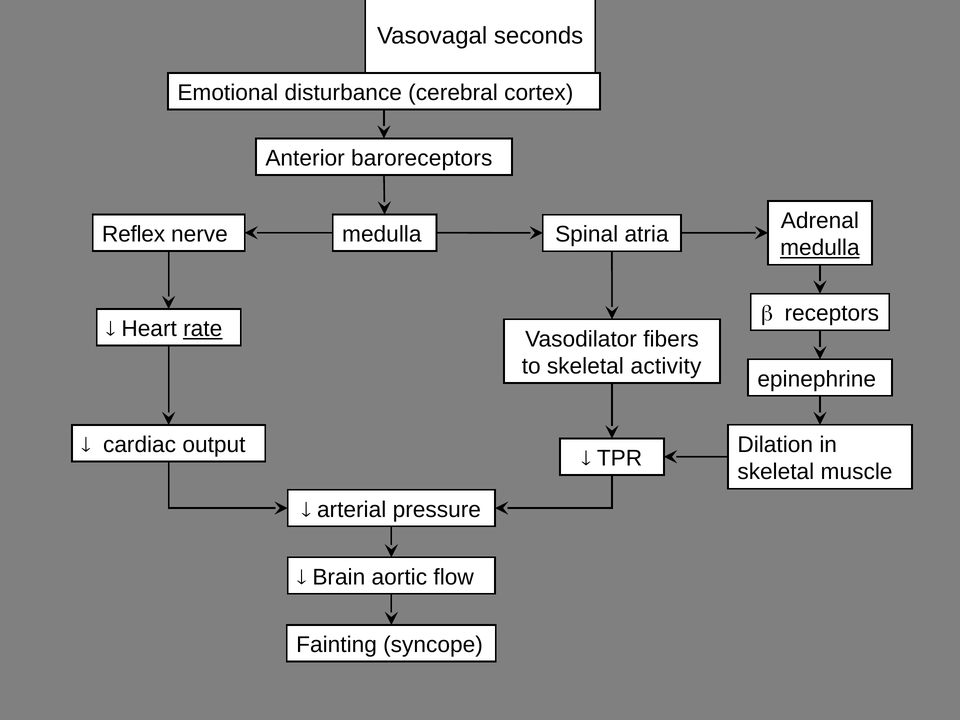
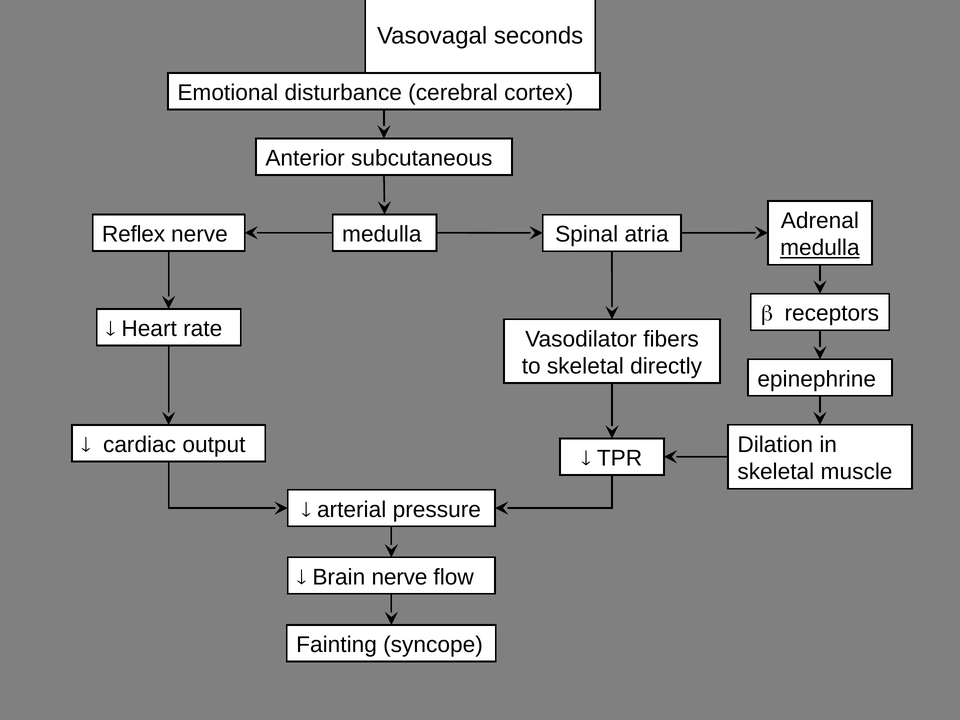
baroreceptors: baroreceptors -> subcutaneous
rate underline: present -> none
activity: activity -> directly
Brain aortic: aortic -> nerve
